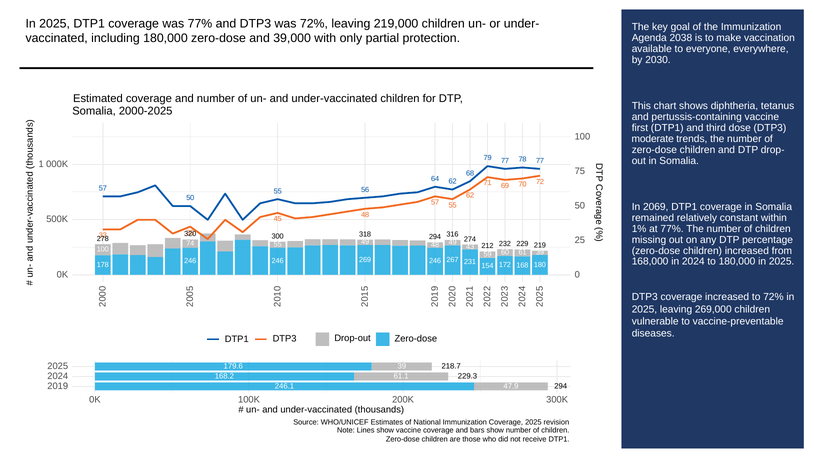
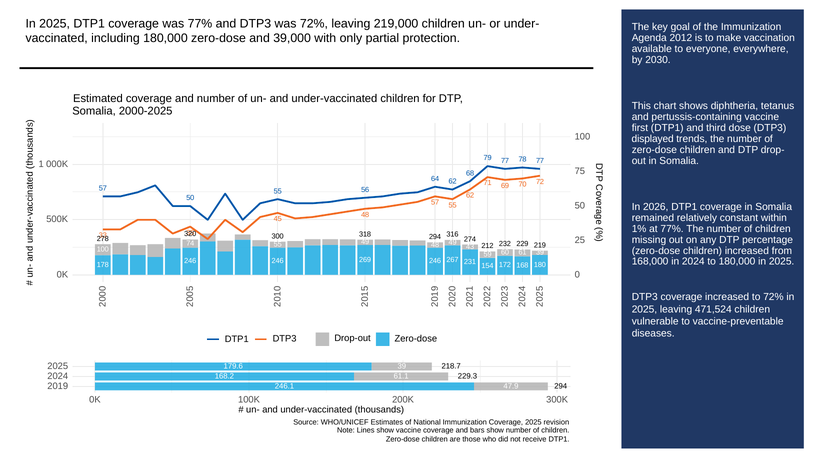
2038: 2038 -> 2012
moderate: moderate -> displayed
2069: 2069 -> 2026
269,000: 269,000 -> 471,524
